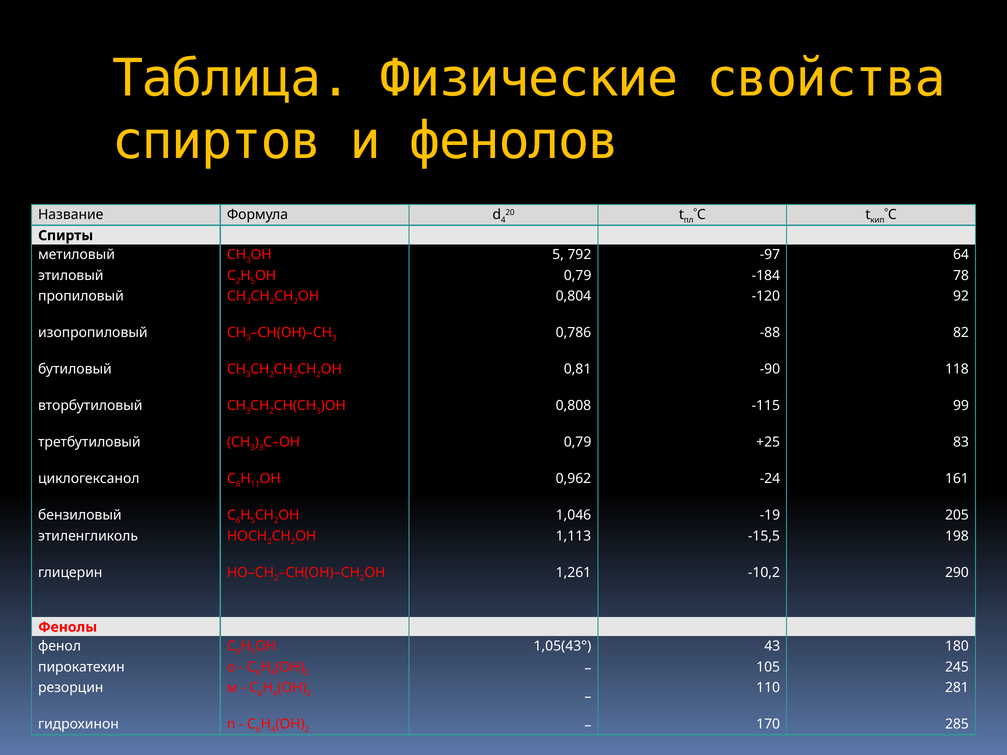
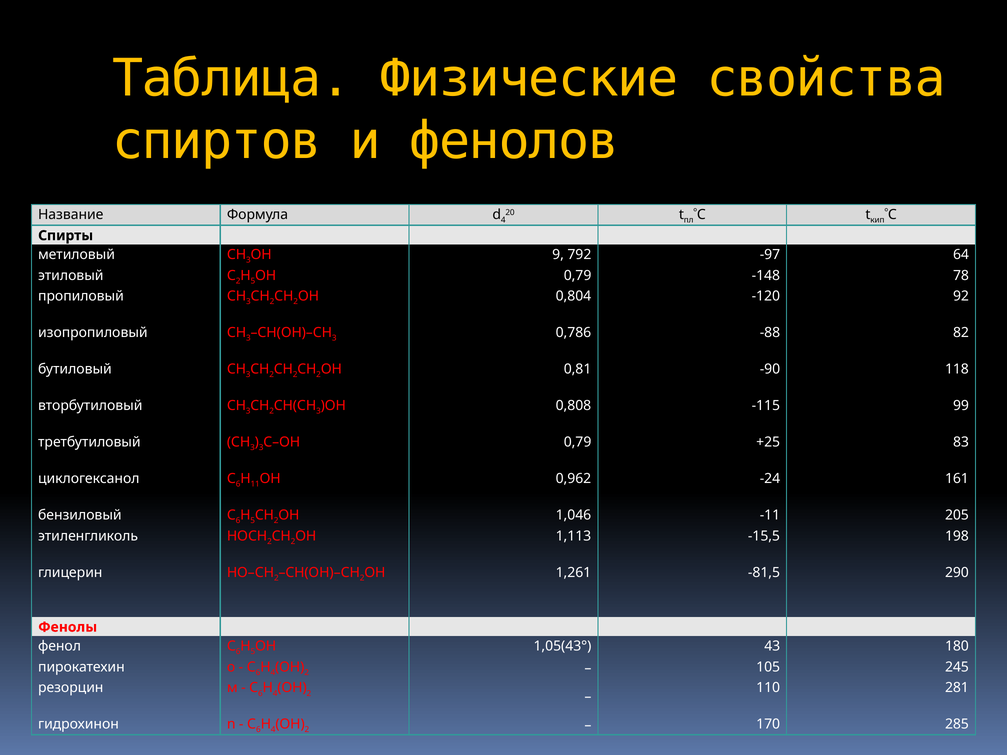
5 at (558, 255): 5 -> 9
-184: -184 -> -148
-19: -19 -> -11
-10,2: -10,2 -> -81,5
